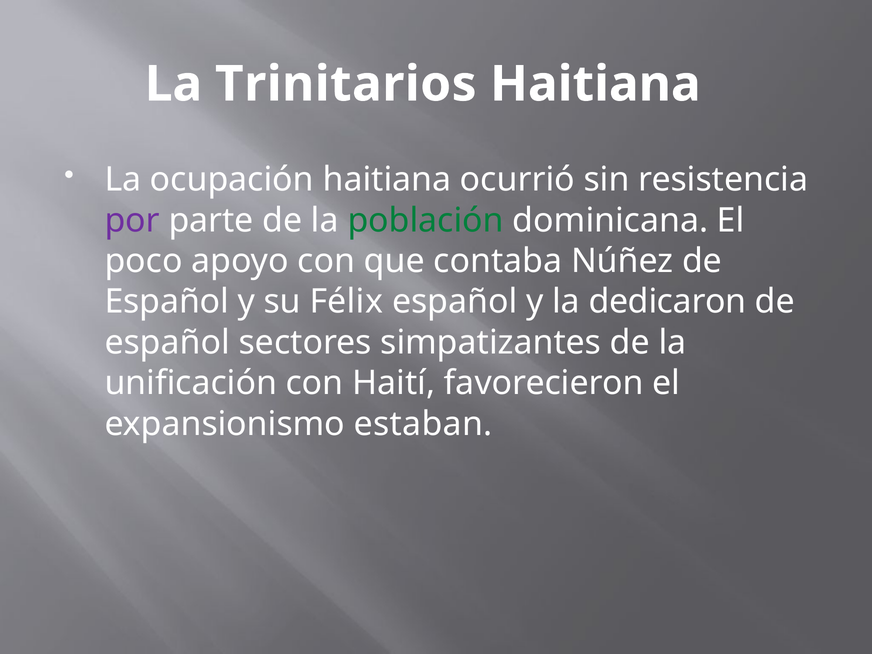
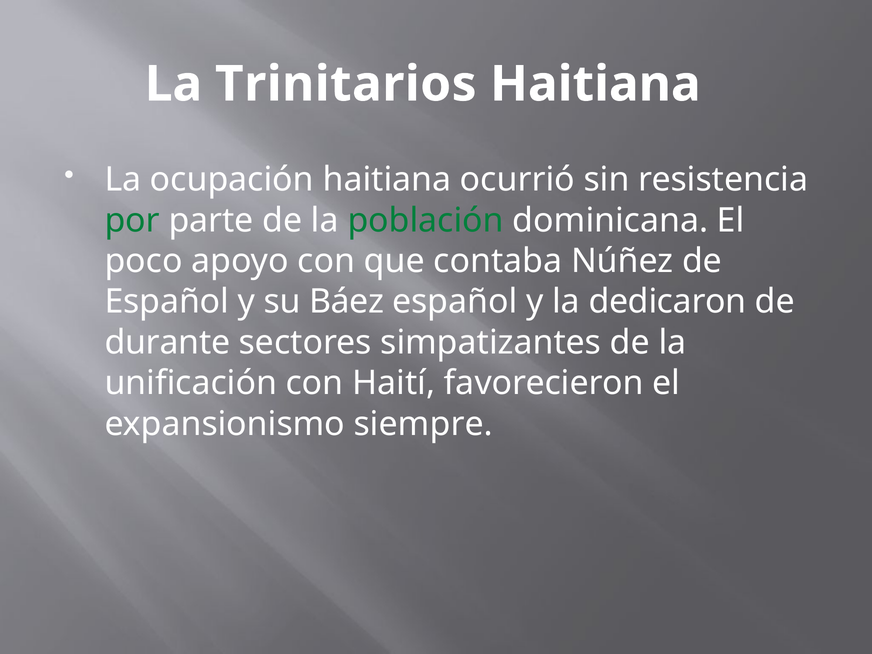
por colour: purple -> green
Félix: Félix -> Báez
español at (167, 342): español -> durante
estaban: estaban -> siempre
